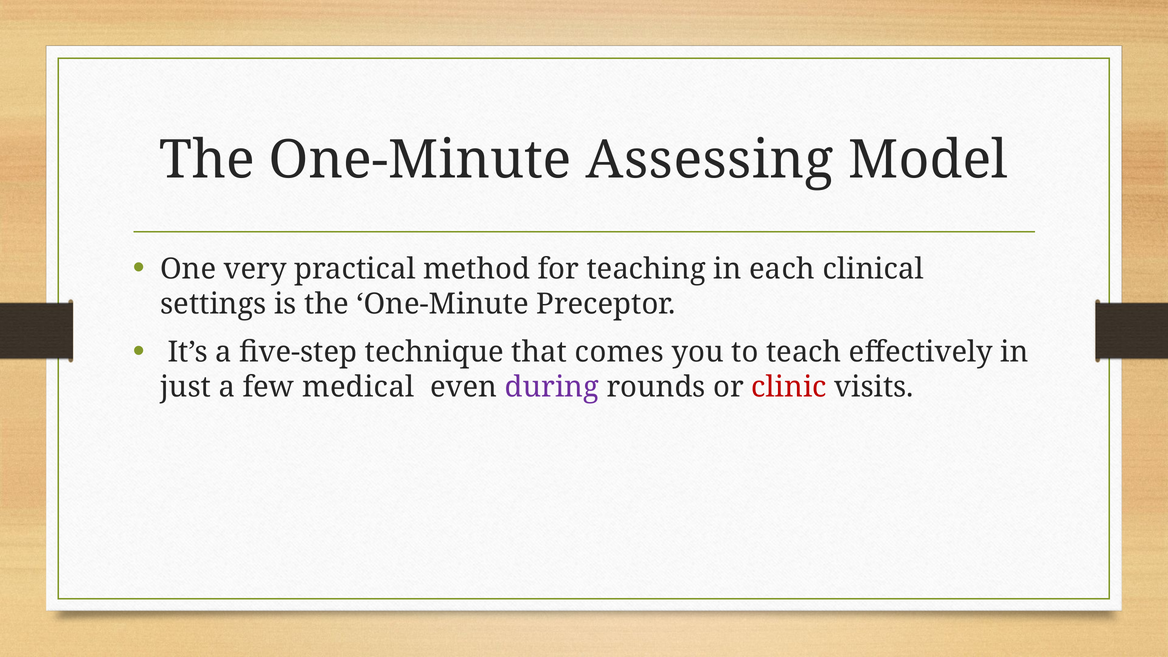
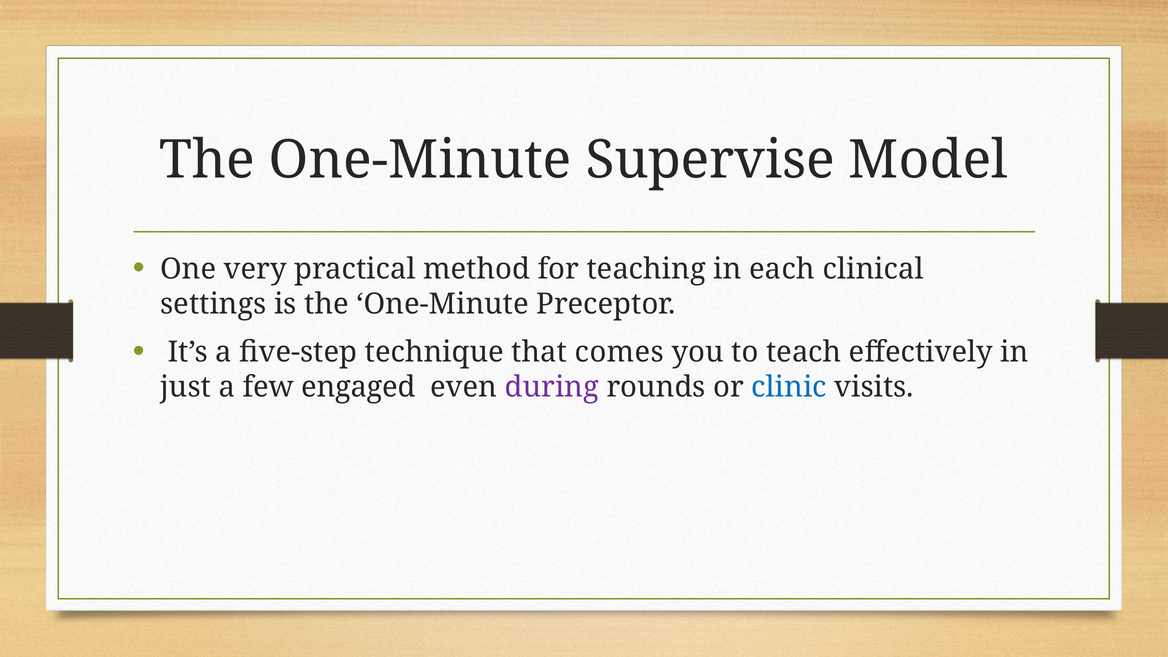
Assessing: Assessing -> Supervise
medical: medical -> engaged
clinic colour: red -> blue
